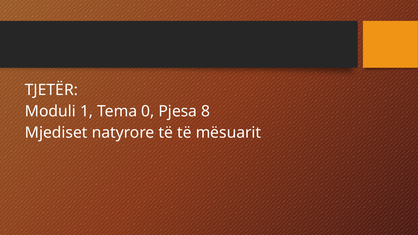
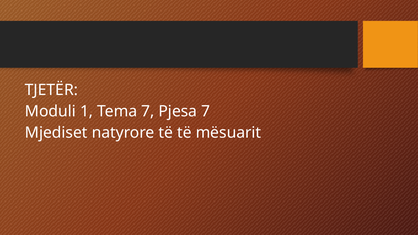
Tema 0: 0 -> 7
Pjesa 8: 8 -> 7
